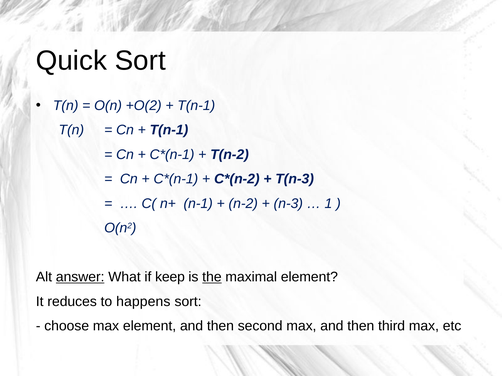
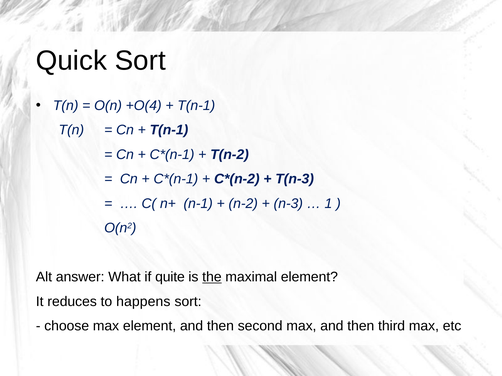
+O(2: +O(2 -> +O(4
answer underline: present -> none
keep: keep -> quite
